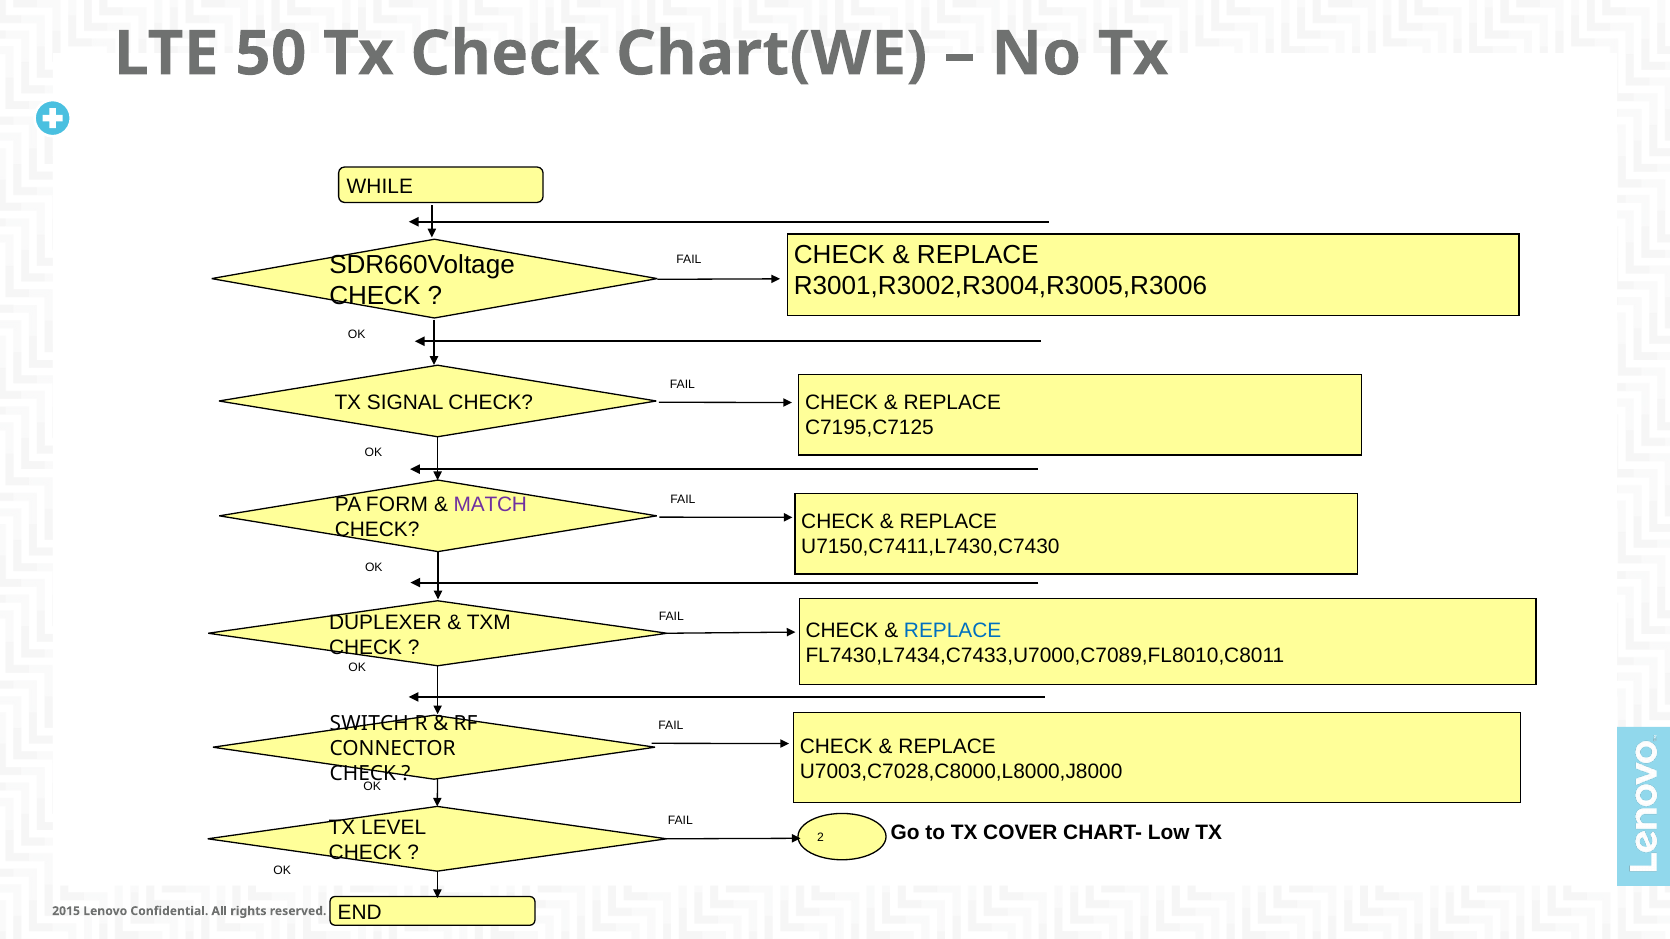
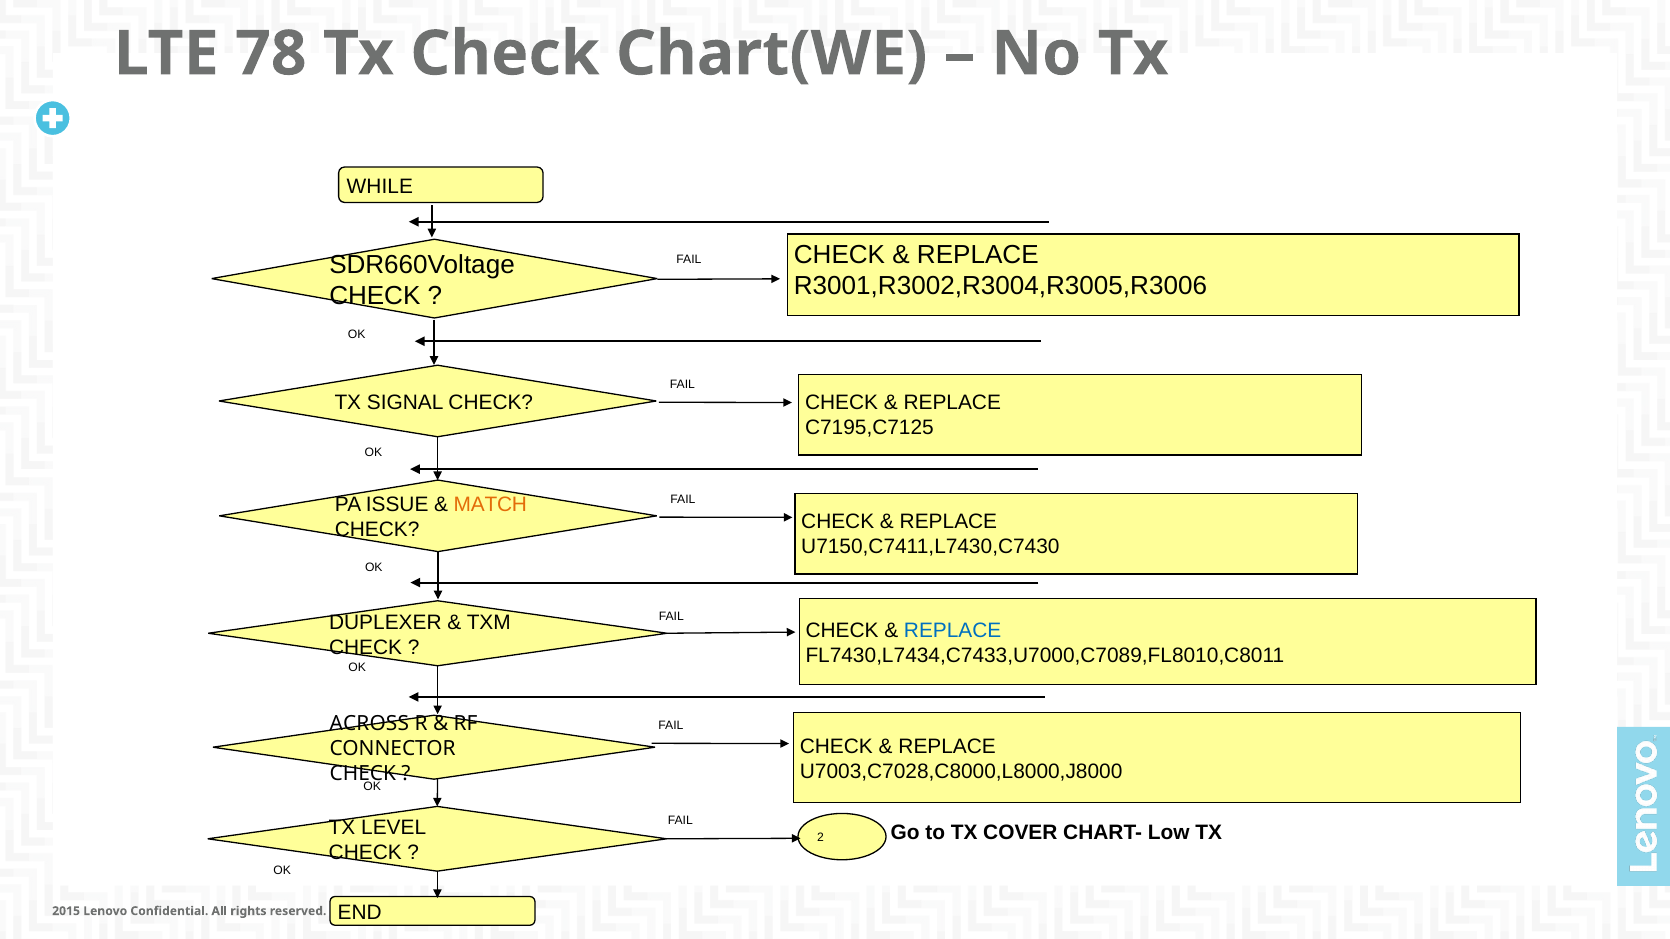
50: 50 -> 78
FORM: FORM -> ISSUE
MATCH colour: purple -> orange
SWITCH: SWITCH -> ACROSS
